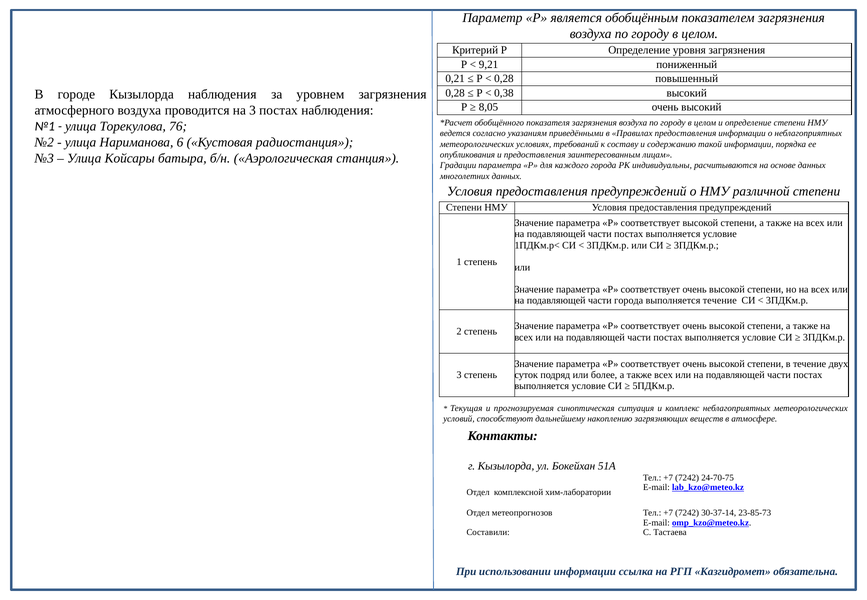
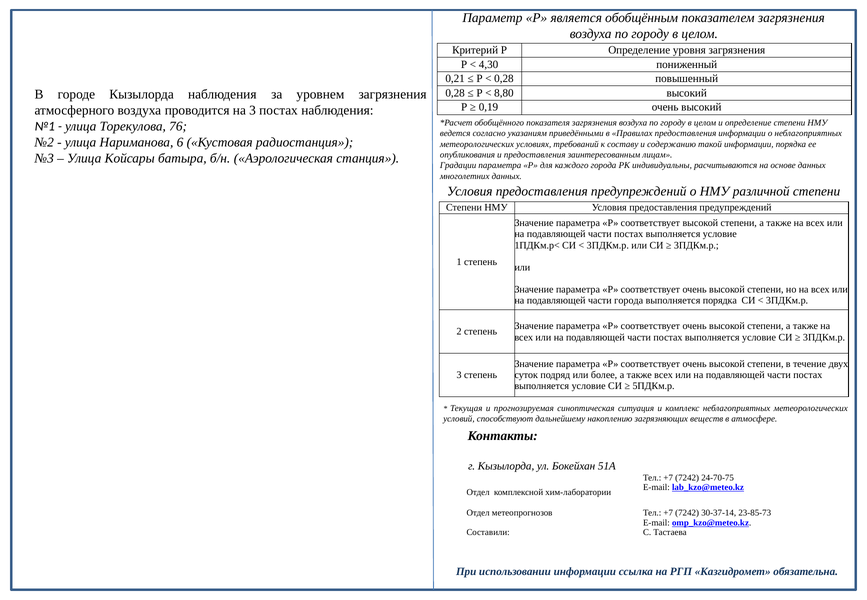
9,21: 9,21 -> 4,30
0,38: 0,38 -> 8,80
8,05: 8,05 -> 0,19
выполняется течение: течение -> порядка
